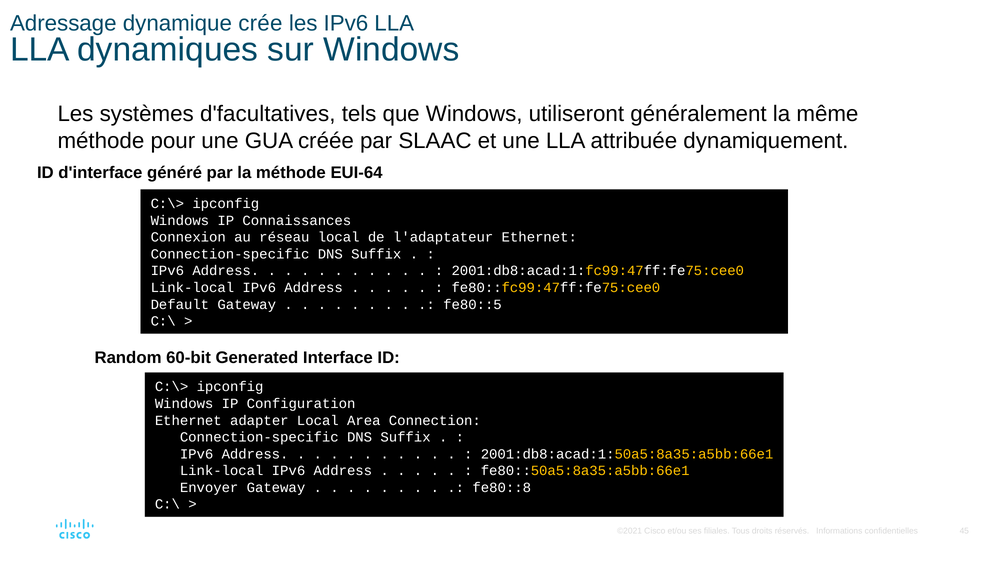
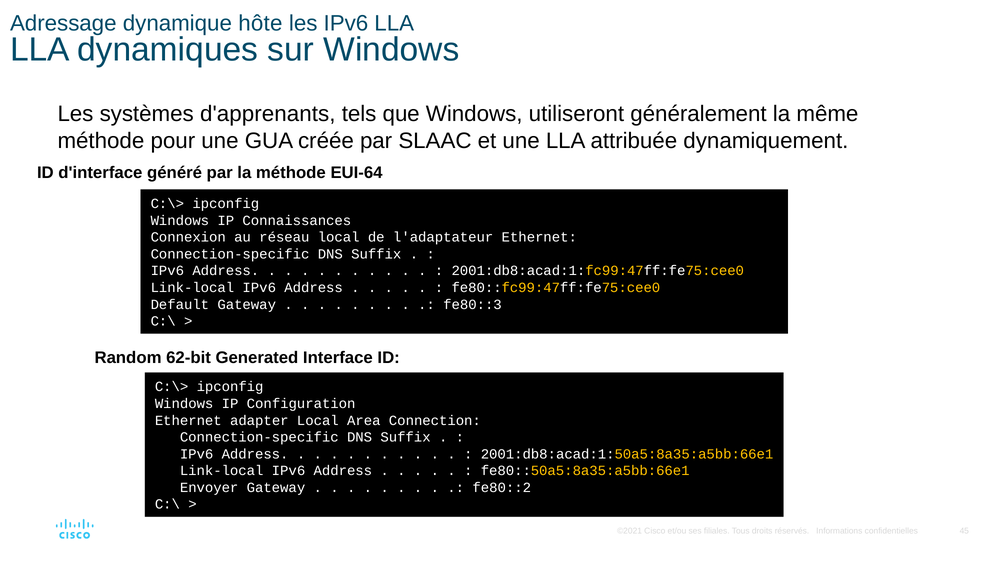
crée: crée -> hôte
d'facultatives: d'facultatives -> d'apprenants
fe80::5: fe80::5 -> fe80::3
60-bit: 60-bit -> 62-bit
fe80::8: fe80::8 -> fe80::2
